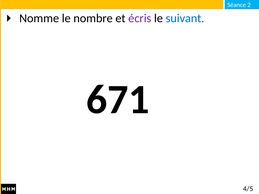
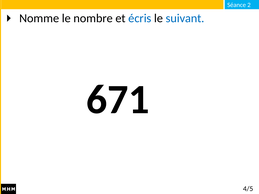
écris colour: purple -> blue
